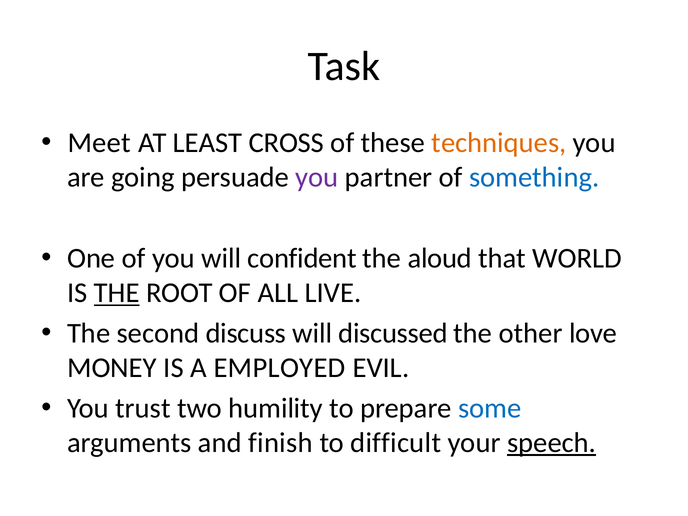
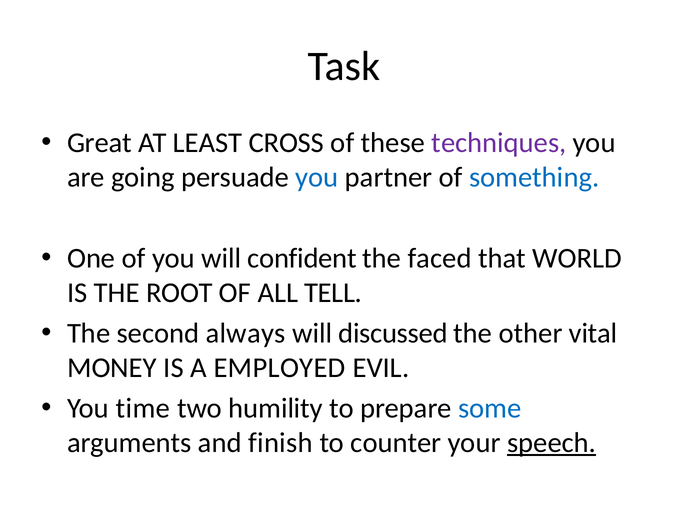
Meet: Meet -> Great
techniques colour: orange -> purple
you at (317, 177) colour: purple -> blue
aloud: aloud -> faced
THE at (117, 293) underline: present -> none
LIVE: LIVE -> TELL
discuss: discuss -> always
love: love -> vital
trust: trust -> time
difficult: difficult -> counter
